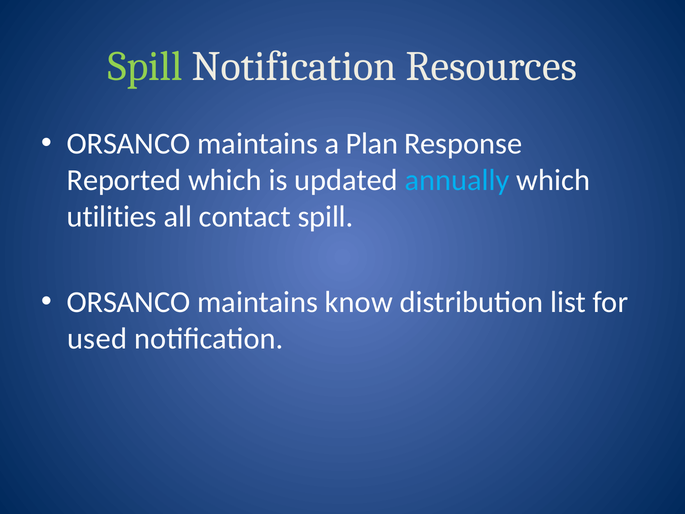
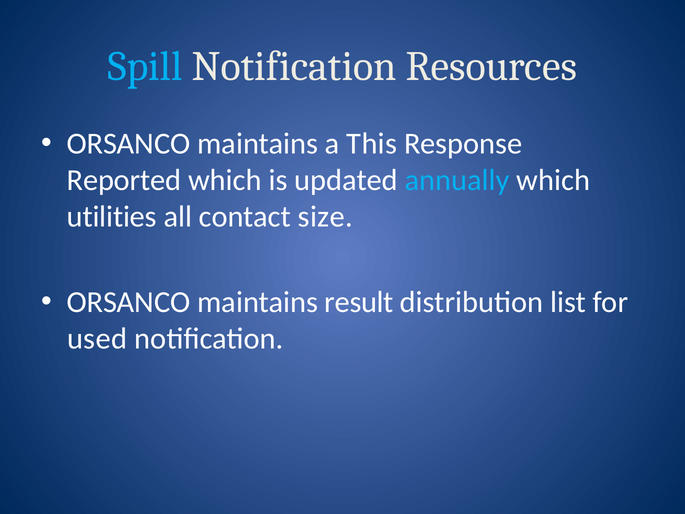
Spill at (145, 66) colour: light green -> light blue
Plan: Plan -> This
contact spill: spill -> size
know: know -> result
